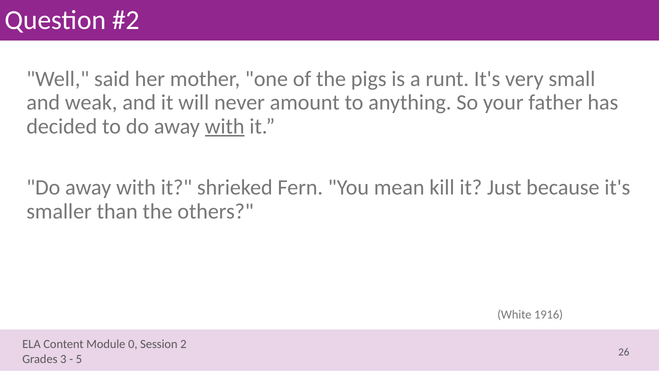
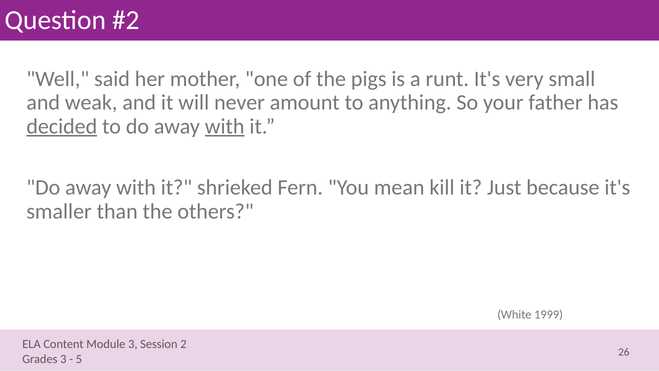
decided underline: none -> present
1916: 1916 -> 1999
0 at (133, 344): 0 -> 3
